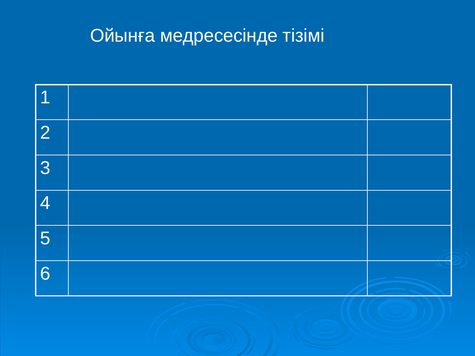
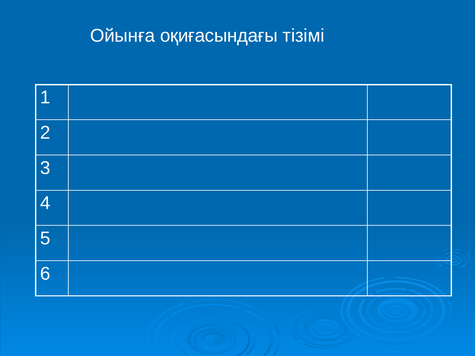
медресесінде: медресесінде -> оқиғасындағы
